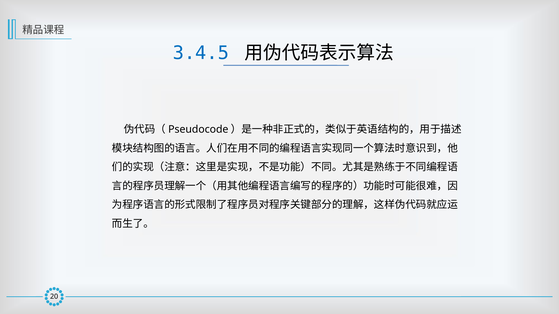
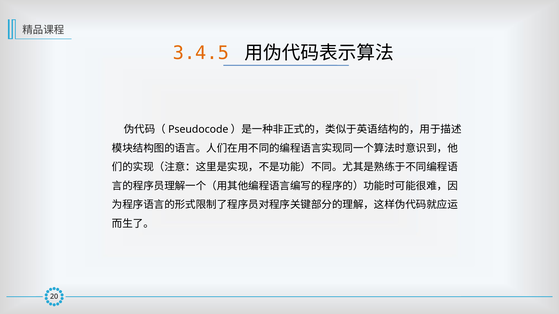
3.4.5 colour: blue -> orange
